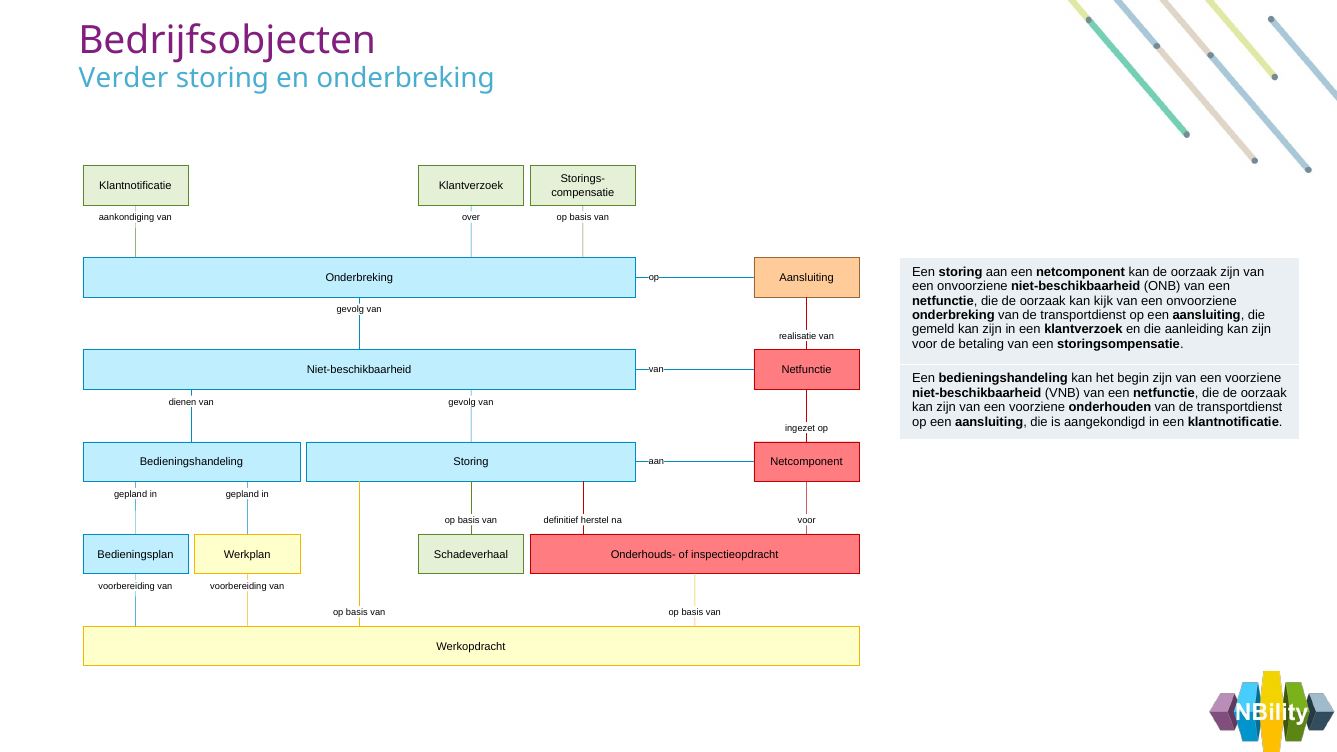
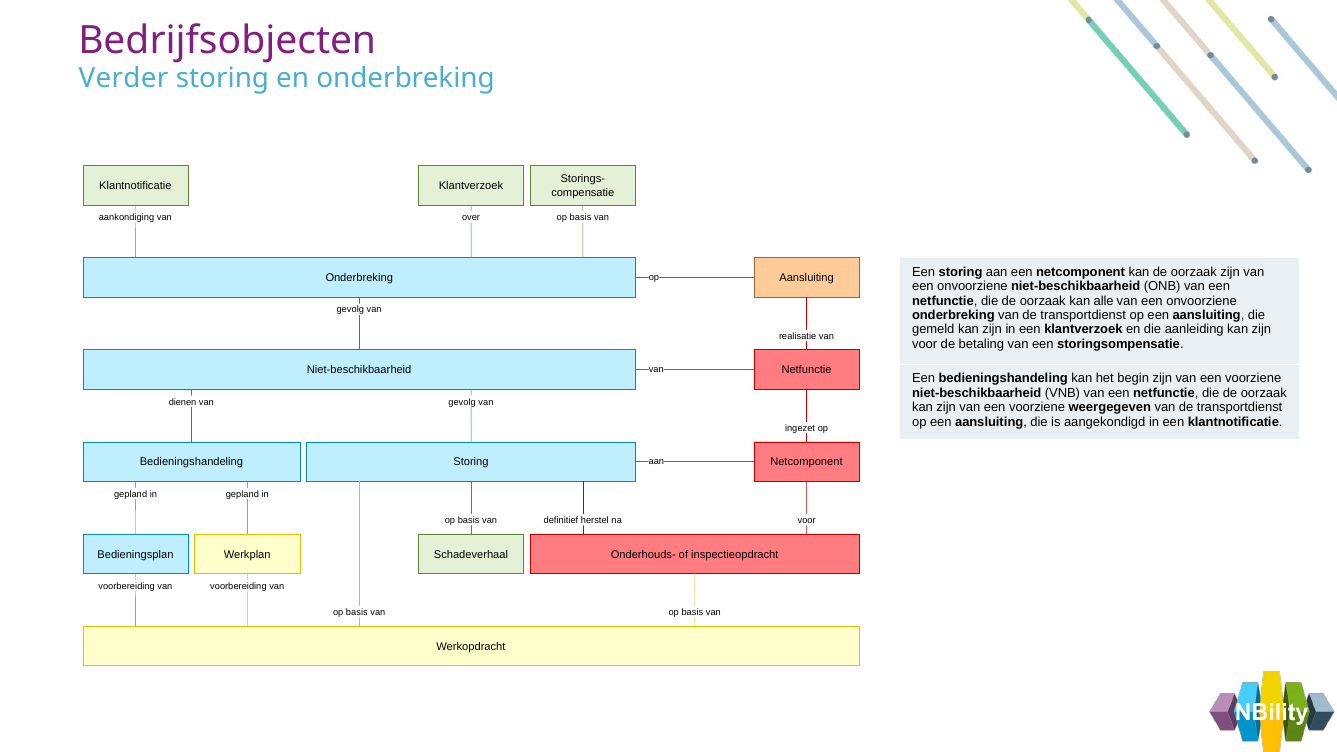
kijk: kijk -> alle
onderhouden: onderhouden -> weergegeven
